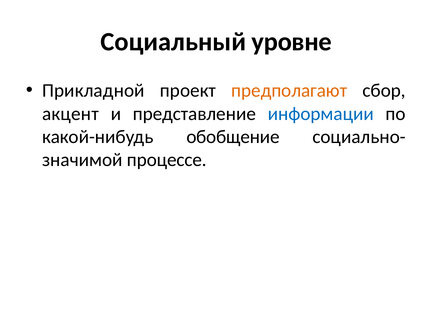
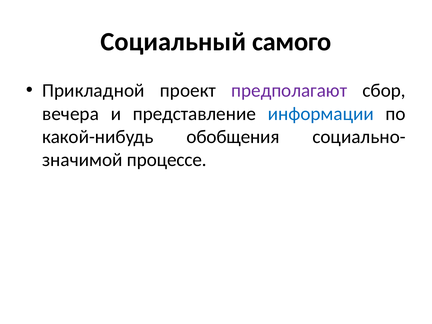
уровне: уровне -> самого
предполагают colour: orange -> purple
акцент: акцент -> вечера
обобщение: обобщение -> обобщения
